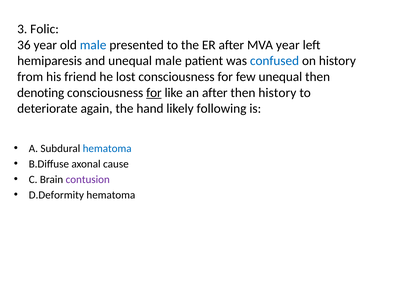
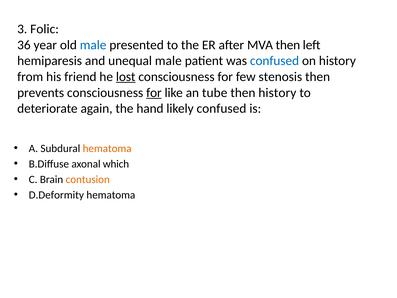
MVA year: year -> then
lost underline: none -> present
few unequal: unequal -> stenosis
denoting: denoting -> prevents
an after: after -> tube
likely following: following -> confused
hematoma at (107, 148) colour: blue -> orange
cause: cause -> which
contusion colour: purple -> orange
